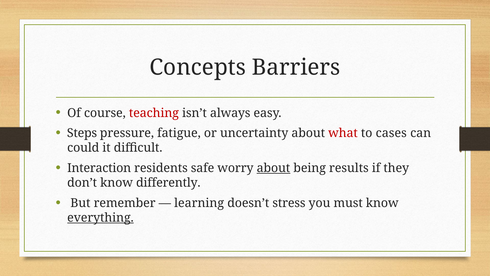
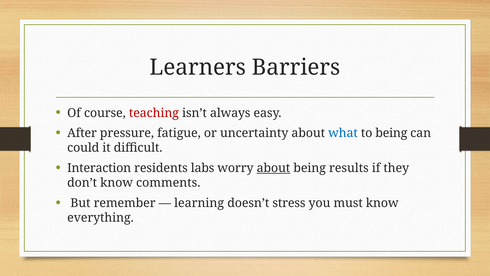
Concepts: Concepts -> Learners
Steps: Steps -> After
what colour: red -> blue
to cases: cases -> being
safe: safe -> labs
differently: differently -> comments
everything underline: present -> none
